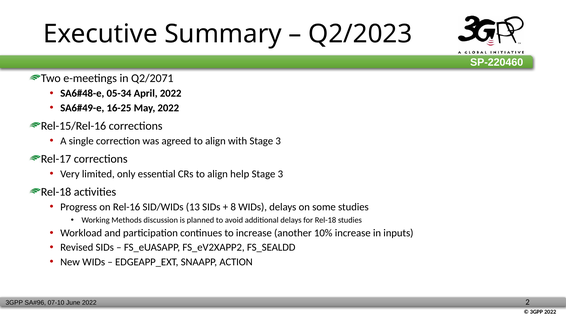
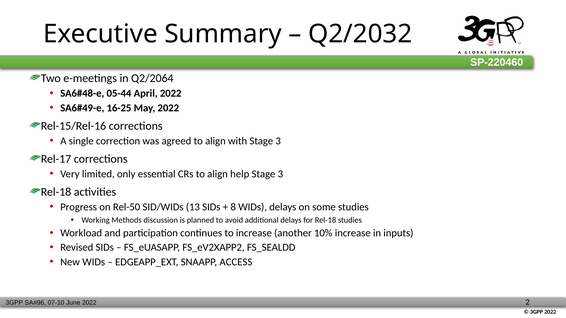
Q2/2023: Q2/2023 -> Q2/2032
Q2/2071: Q2/2071 -> Q2/2064
05-34: 05-34 -> 05-44
Rel-16: Rel-16 -> Rel-50
ACTION: ACTION -> ACCESS
